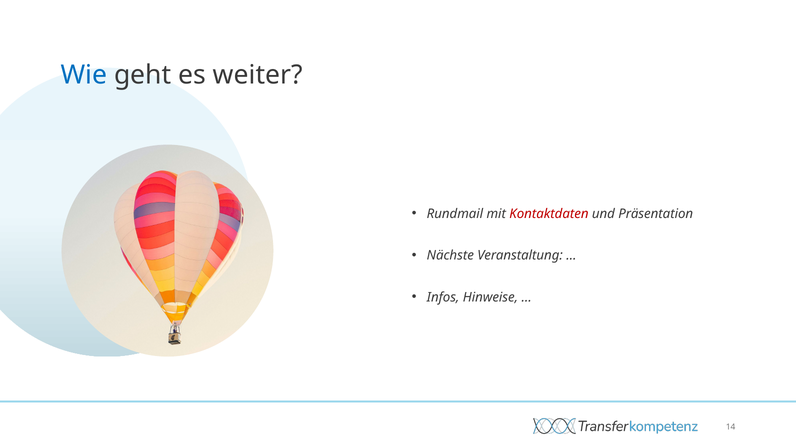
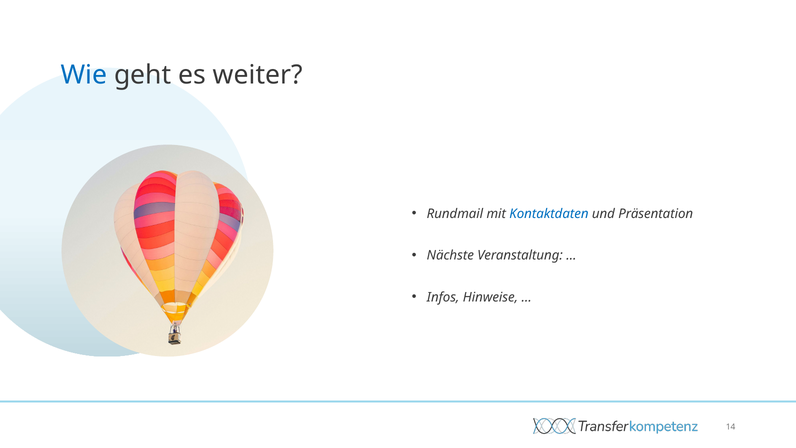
Kontaktdaten colour: red -> blue
